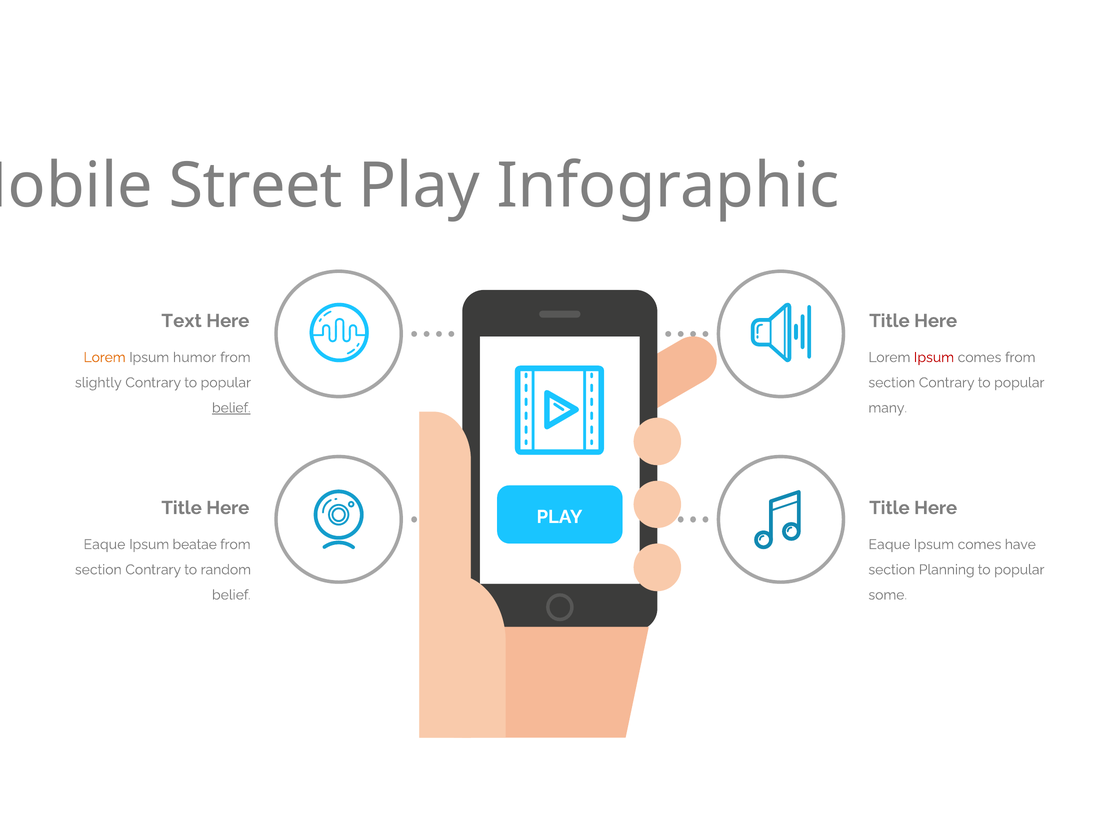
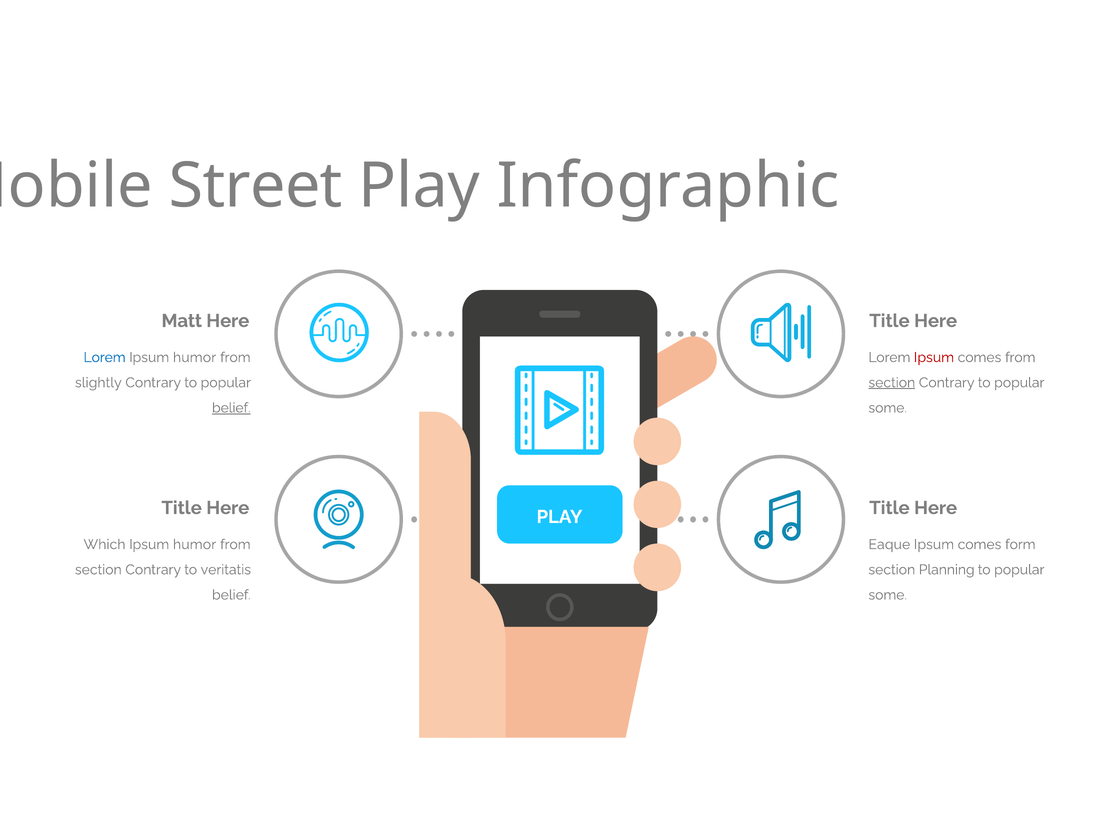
Text: Text -> Matt
Lorem at (105, 358) colour: orange -> blue
section at (892, 383) underline: none -> present
many at (888, 408): many -> some
Eaque at (104, 545): Eaque -> Which
beatae at (195, 545): beatae -> humor
have: have -> form
random: random -> veritatis
